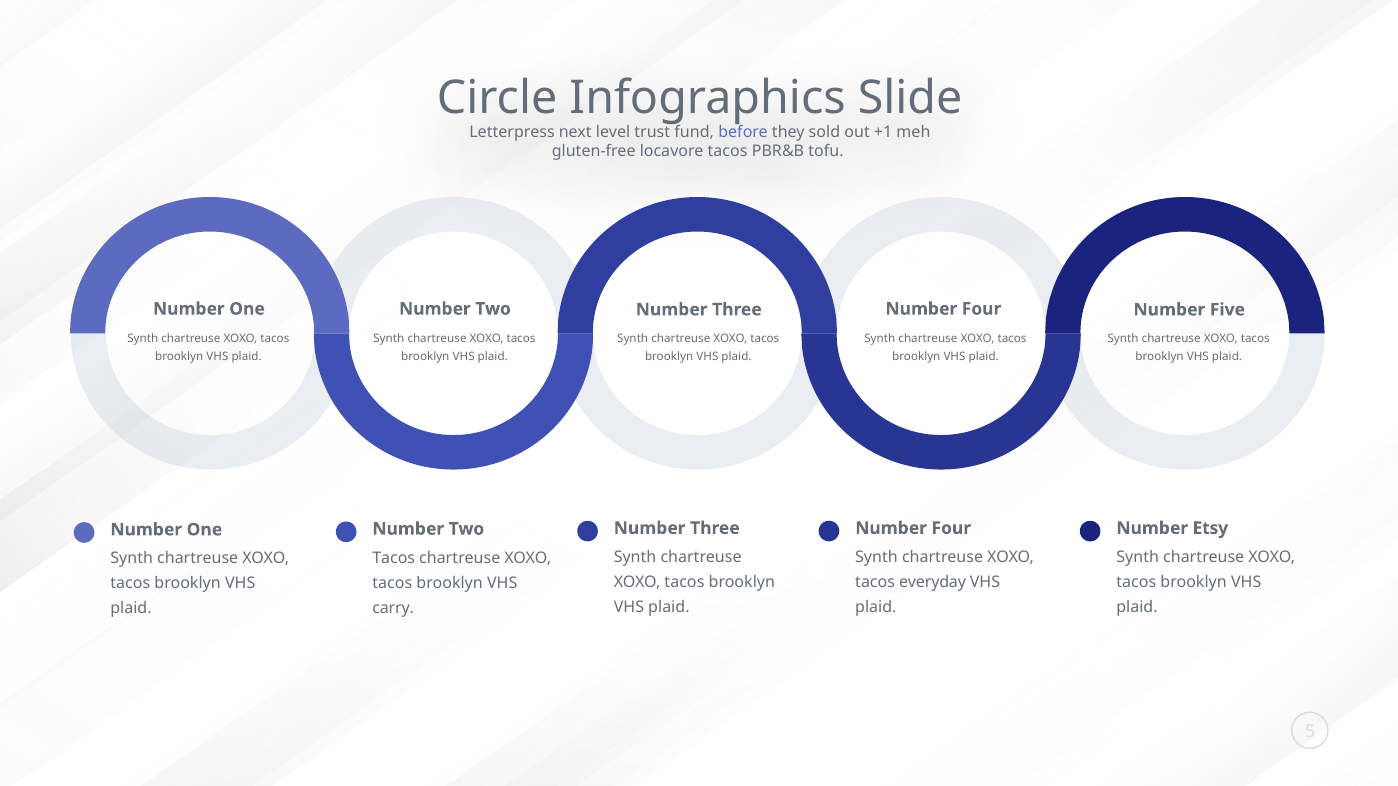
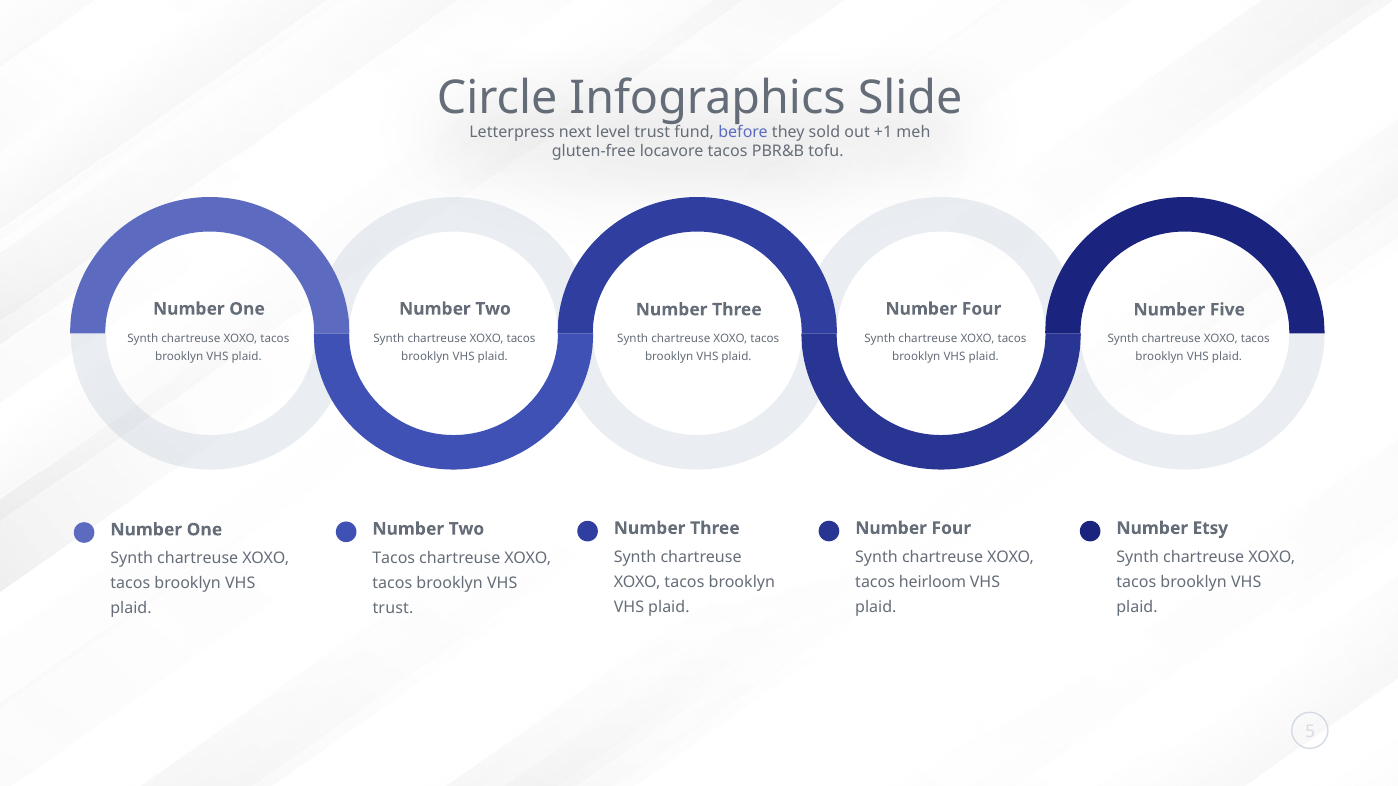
everyday: everyday -> heirloom
carry at (393, 608): carry -> trust
